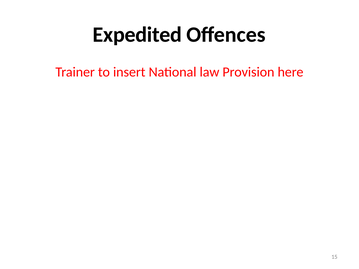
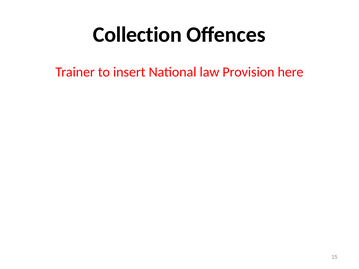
Expedited: Expedited -> Collection
